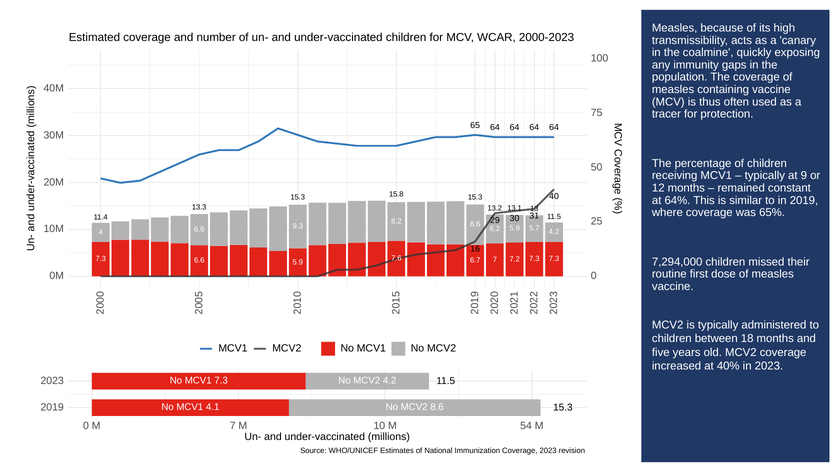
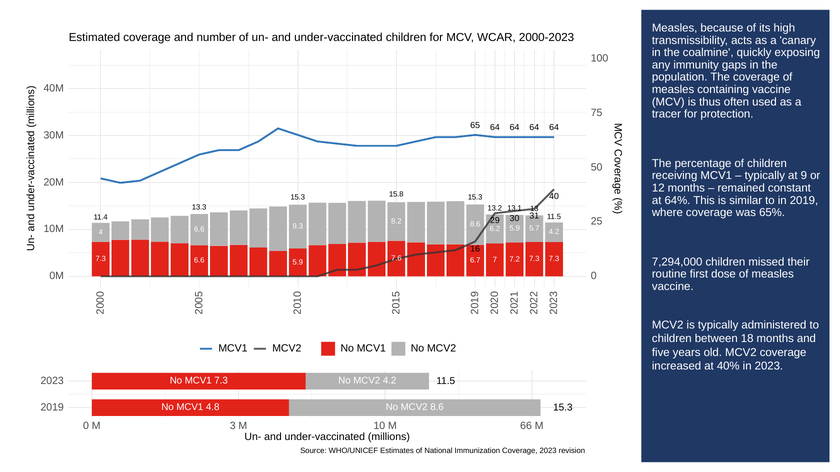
4.1: 4.1 -> 4.8
M 7: 7 -> 3
54: 54 -> 66
